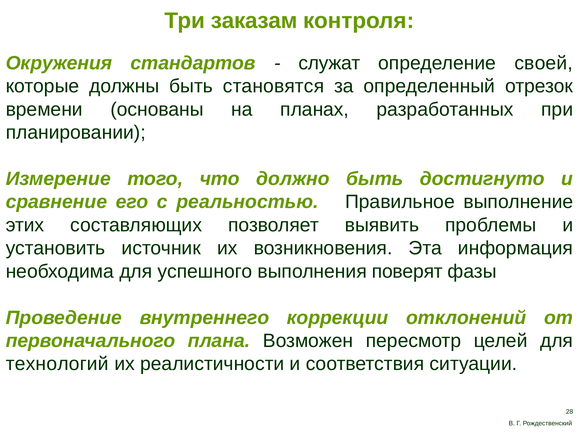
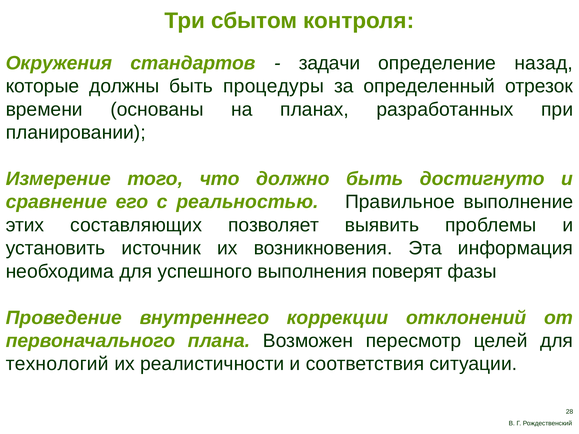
заказам: заказам -> сбытом
служат: служат -> задачи
своей: своей -> назад
становятся: становятся -> процедуры
